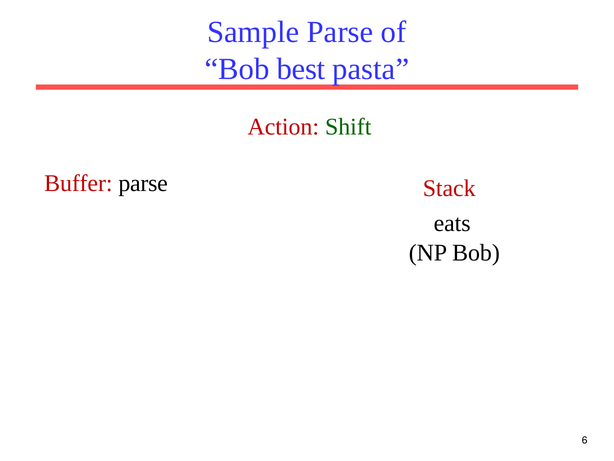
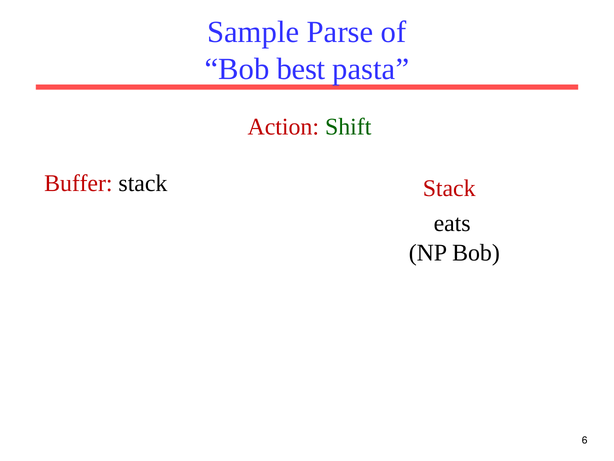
Buffer parse: parse -> stack
